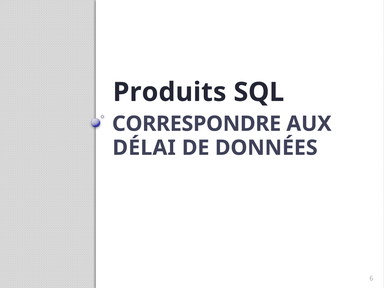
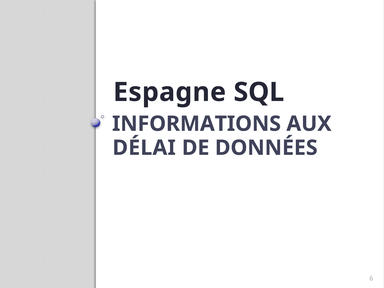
Produits: Produits -> Espagne
CORRESPONDRE: CORRESPONDRE -> INFORMATIONS
